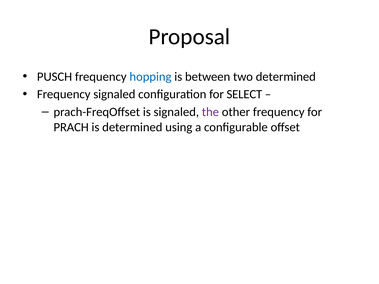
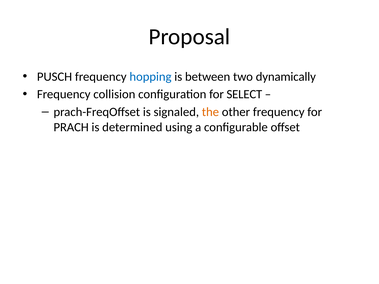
two determined: determined -> dynamically
Frequency signaled: signaled -> collision
the colour: purple -> orange
